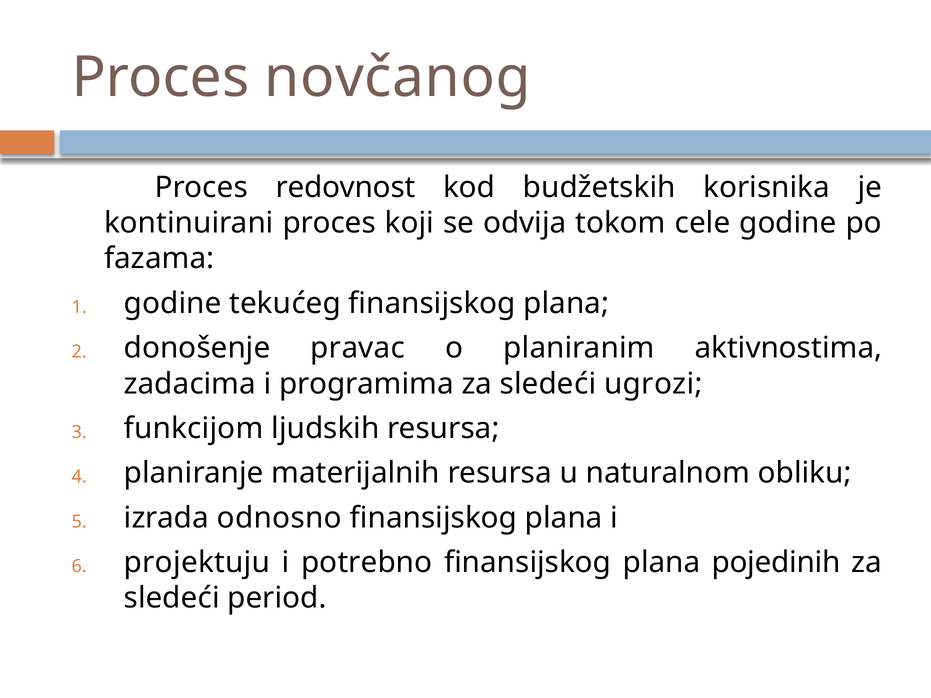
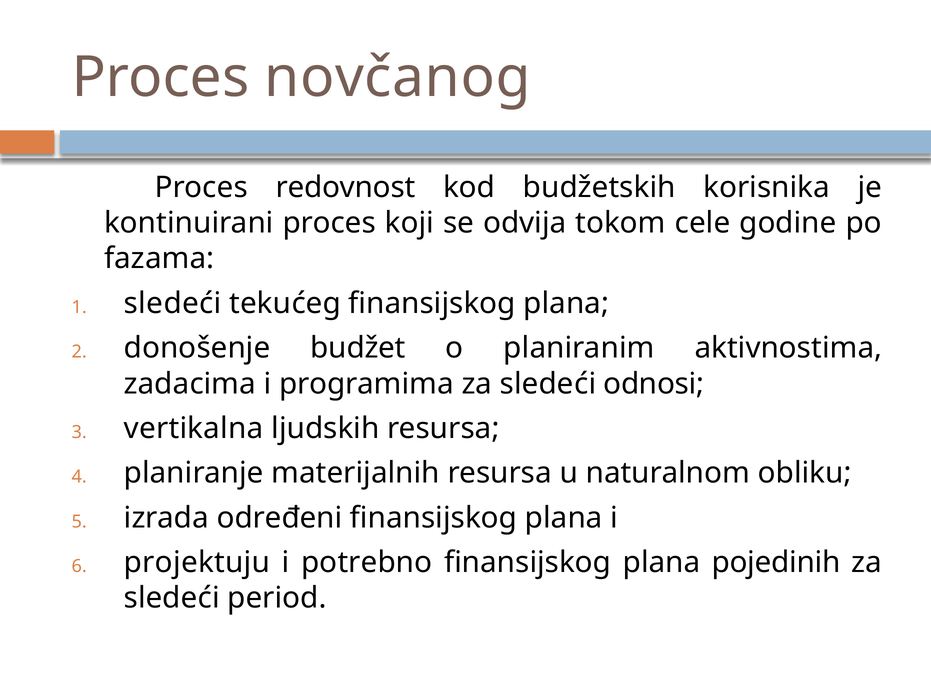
godine at (173, 303): godine -> sledeći
pravac: pravac -> budžet
ugrozi: ugrozi -> odnosi
funkcijom: funkcijom -> vertikalna
odnosno: odnosno -> određeni
